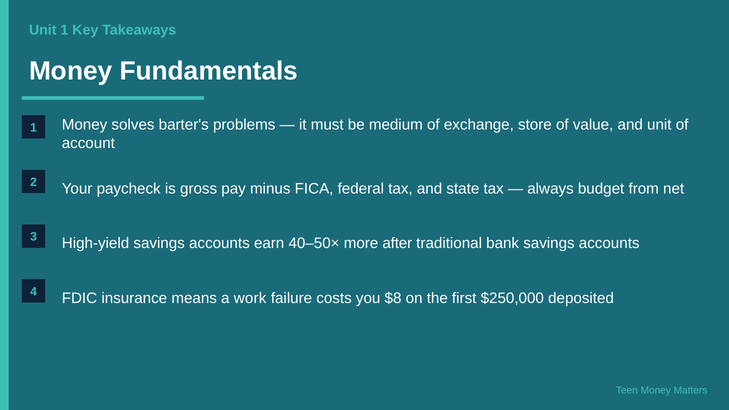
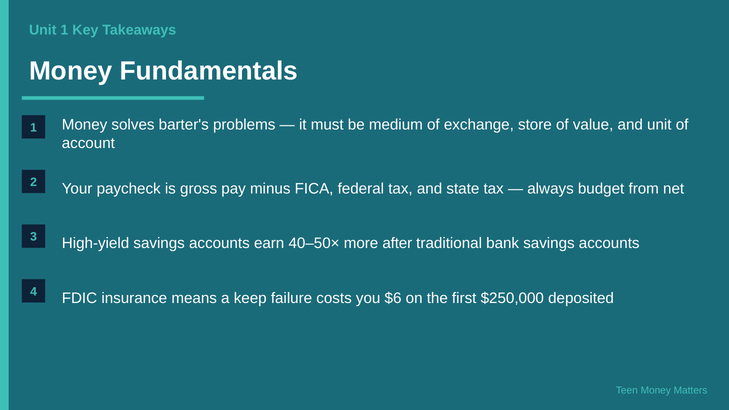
work: work -> keep
$8: $8 -> $6
